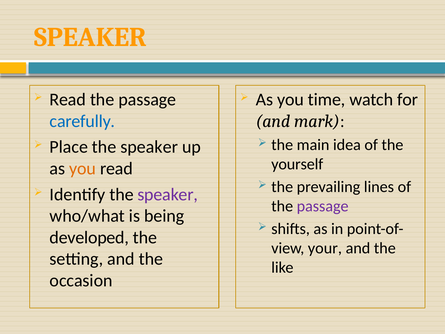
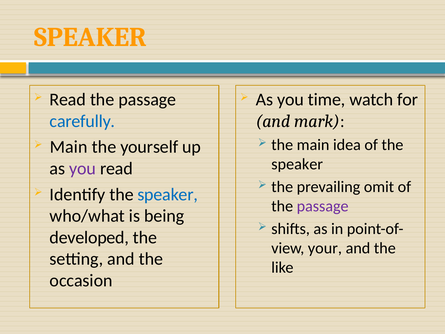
Place at (69, 147): Place -> Main
speaker at (149, 147): speaker -> yourself
yourself at (297, 164): yourself -> speaker
you at (83, 168) colour: orange -> purple
lines: lines -> omit
speaker at (168, 194) colour: purple -> blue
